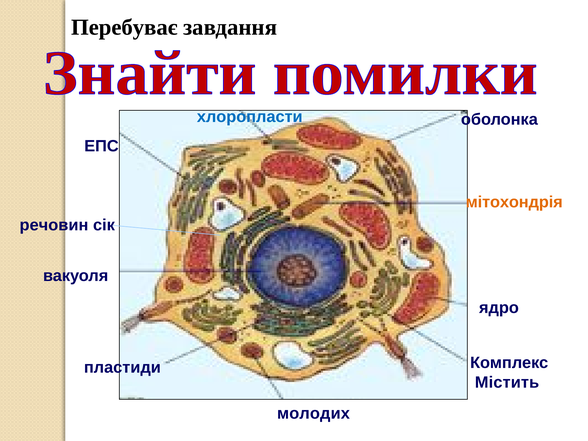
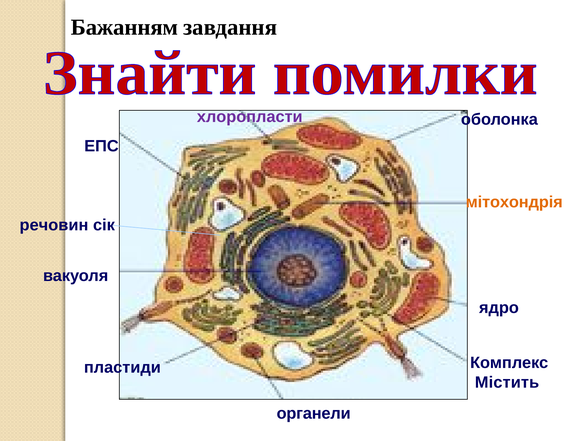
Перебуває: Перебуває -> Бажанням
хлоропласти colour: blue -> purple
молодих: молодих -> органели
